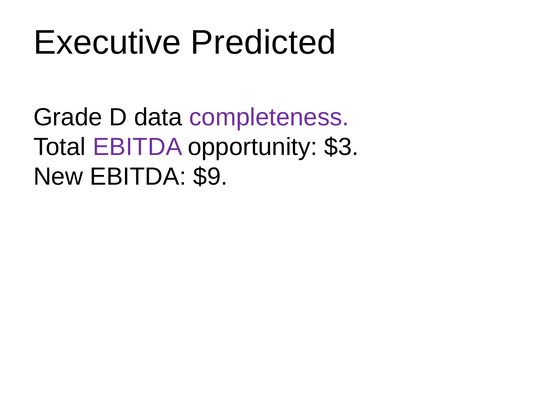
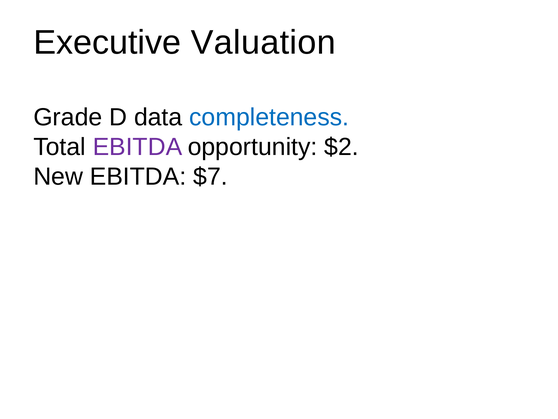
Predicted: Predicted -> Valuation
completeness colour: purple -> blue
$3: $3 -> $2
$9: $9 -> $7
